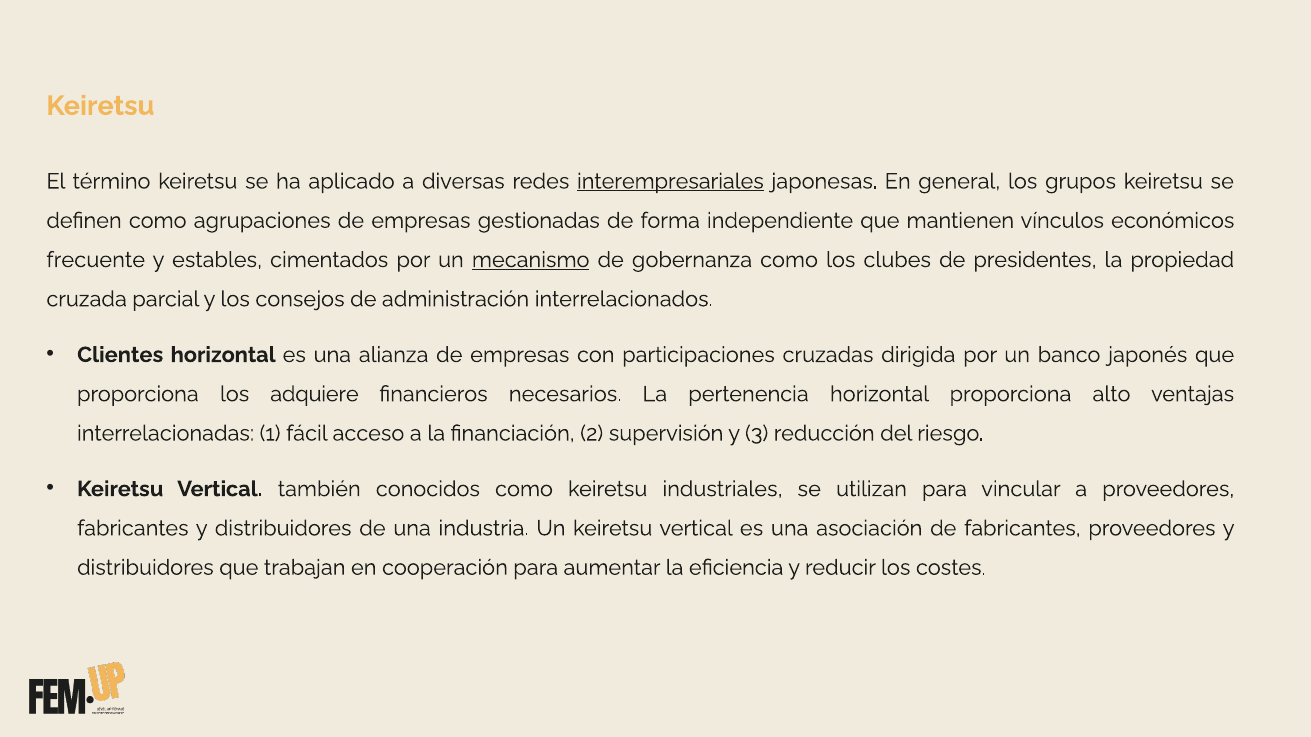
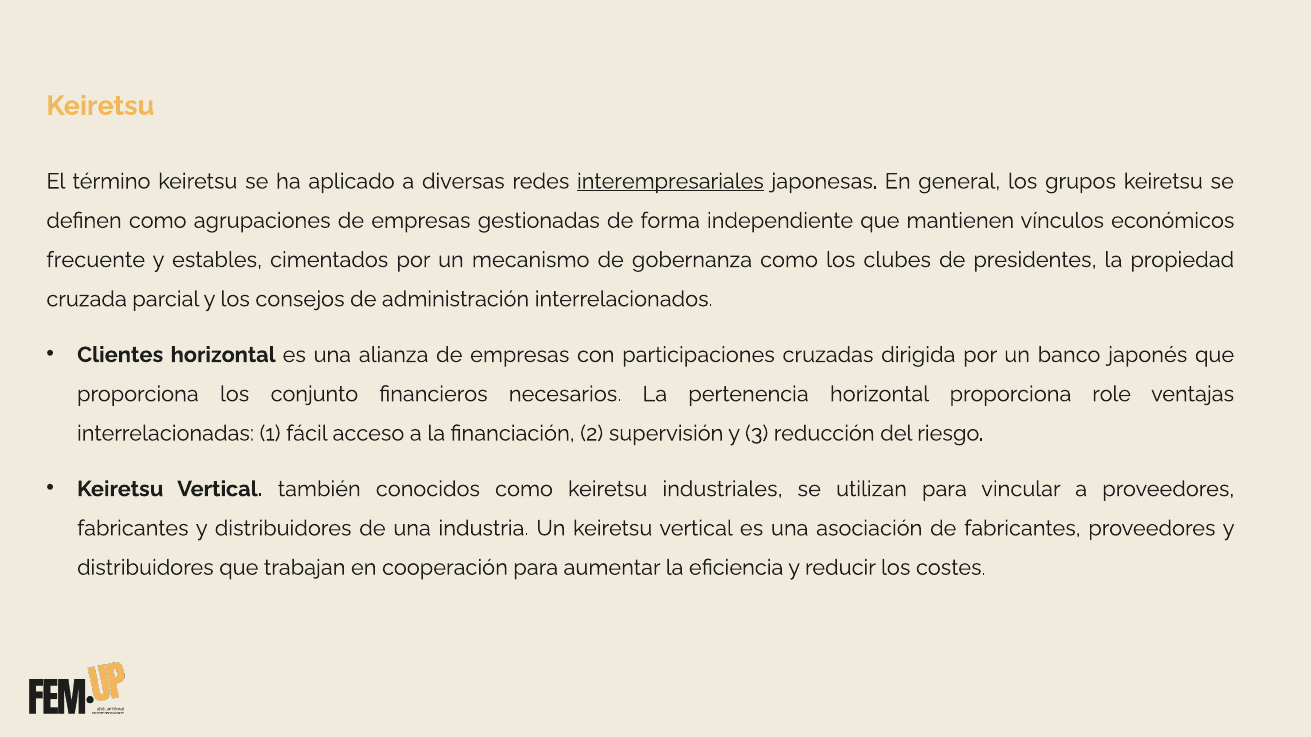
mecanismo underline: present -> none
adquiere: adquiere -> conjunto
alto: alto -> role
